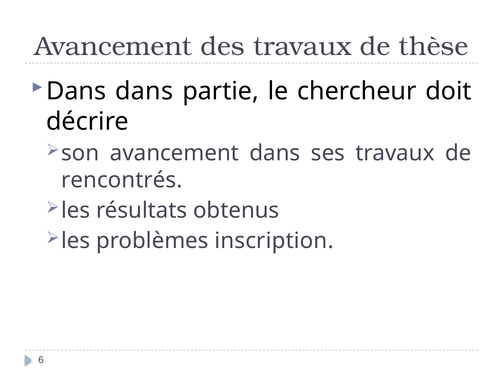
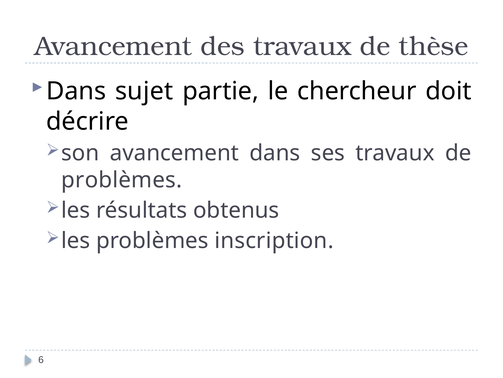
Dans dans: dans -> sujet
rencontrés at (122, 180): rencontrés -> problèmes
